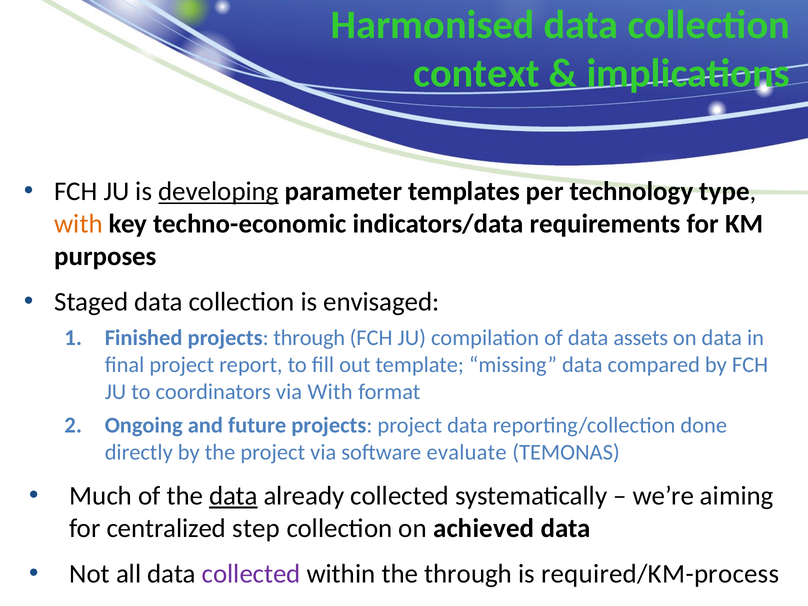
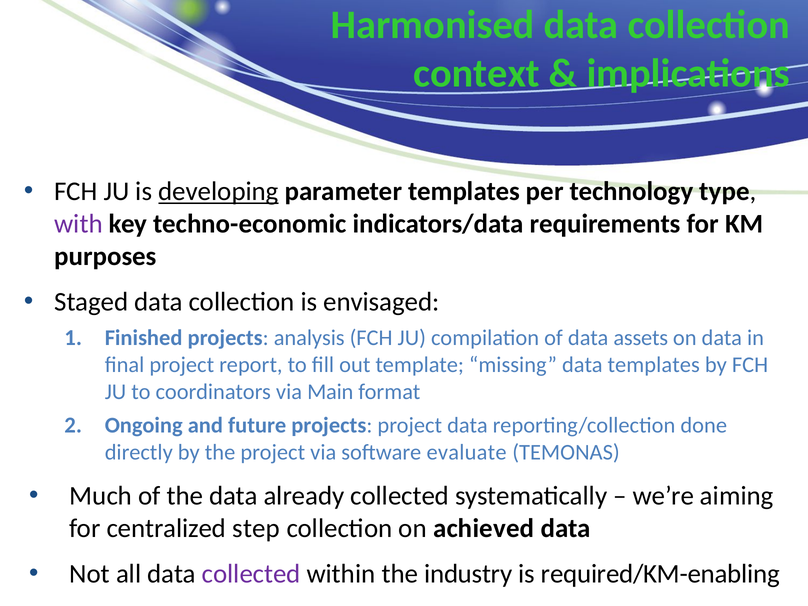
with at (79, 224) colour: orange -> purple
projects through: through -> analysis
data compared: compared -> templates
via With: With -> Main
data at (233, 496) underline: present -> none
the through: through -> industry
required/KM-process: required/KM-process -> required/KM-enabling
